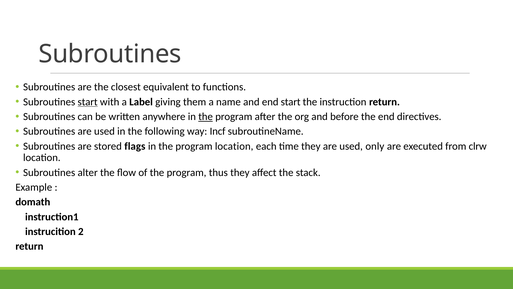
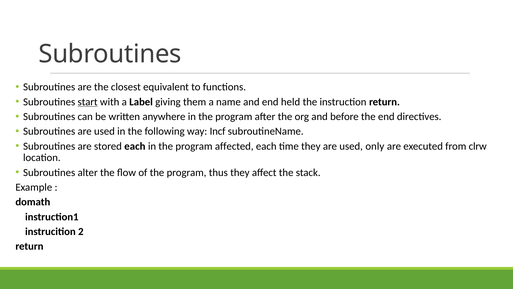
end start: start -> held
the at (206, 116) underline: present -> none
stored flags: flags -> each
program location: location -> affected
